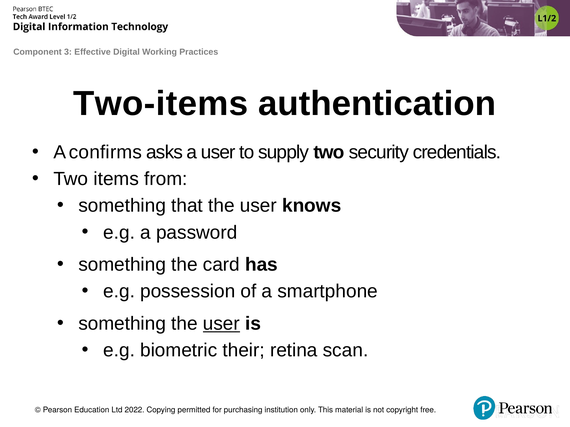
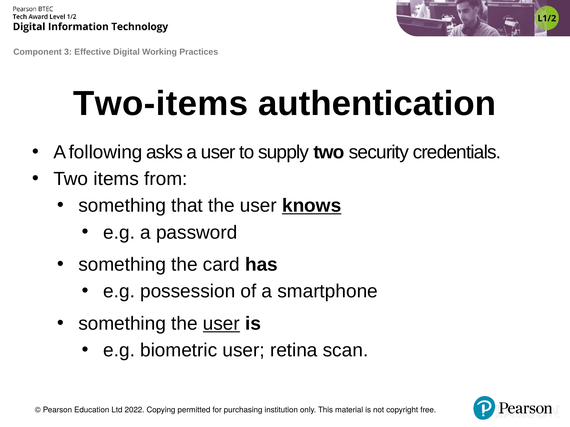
confirms: confirms -> following
knows underline: none -> present
biometric their: their -> user
